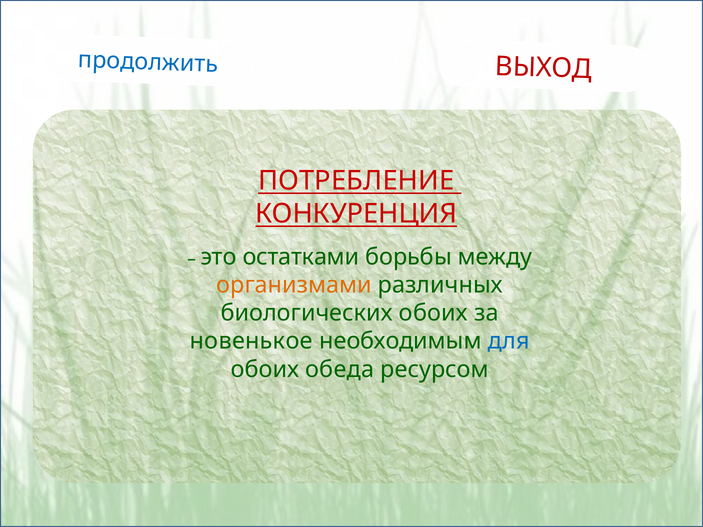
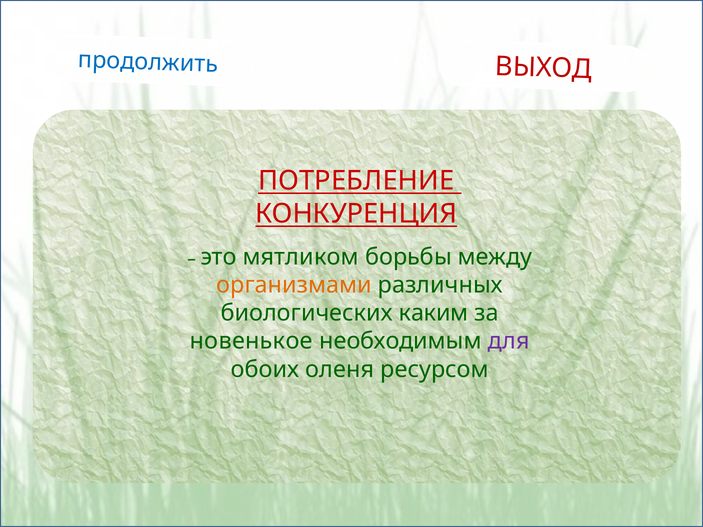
остатками: остатками -> мятликом
биологических обоих: обоих -> каким
для colour: blue -> purple
обеда: обеда -> оленя
